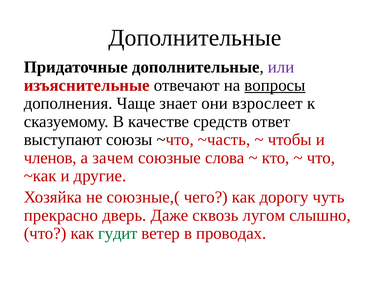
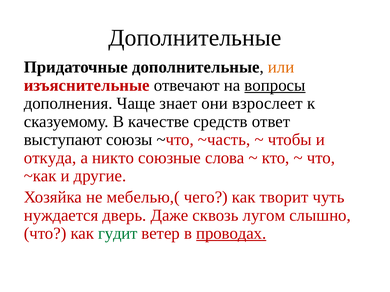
или colour: purple -> orange
членов: членов -> откуда
зачем: зачем -> никто
союзные,(: союзные,( -> мебелью,(
дорогу: дорогу -> творит
прекрасно: прекрасно -> нуждается
проводах underline: none -> present
